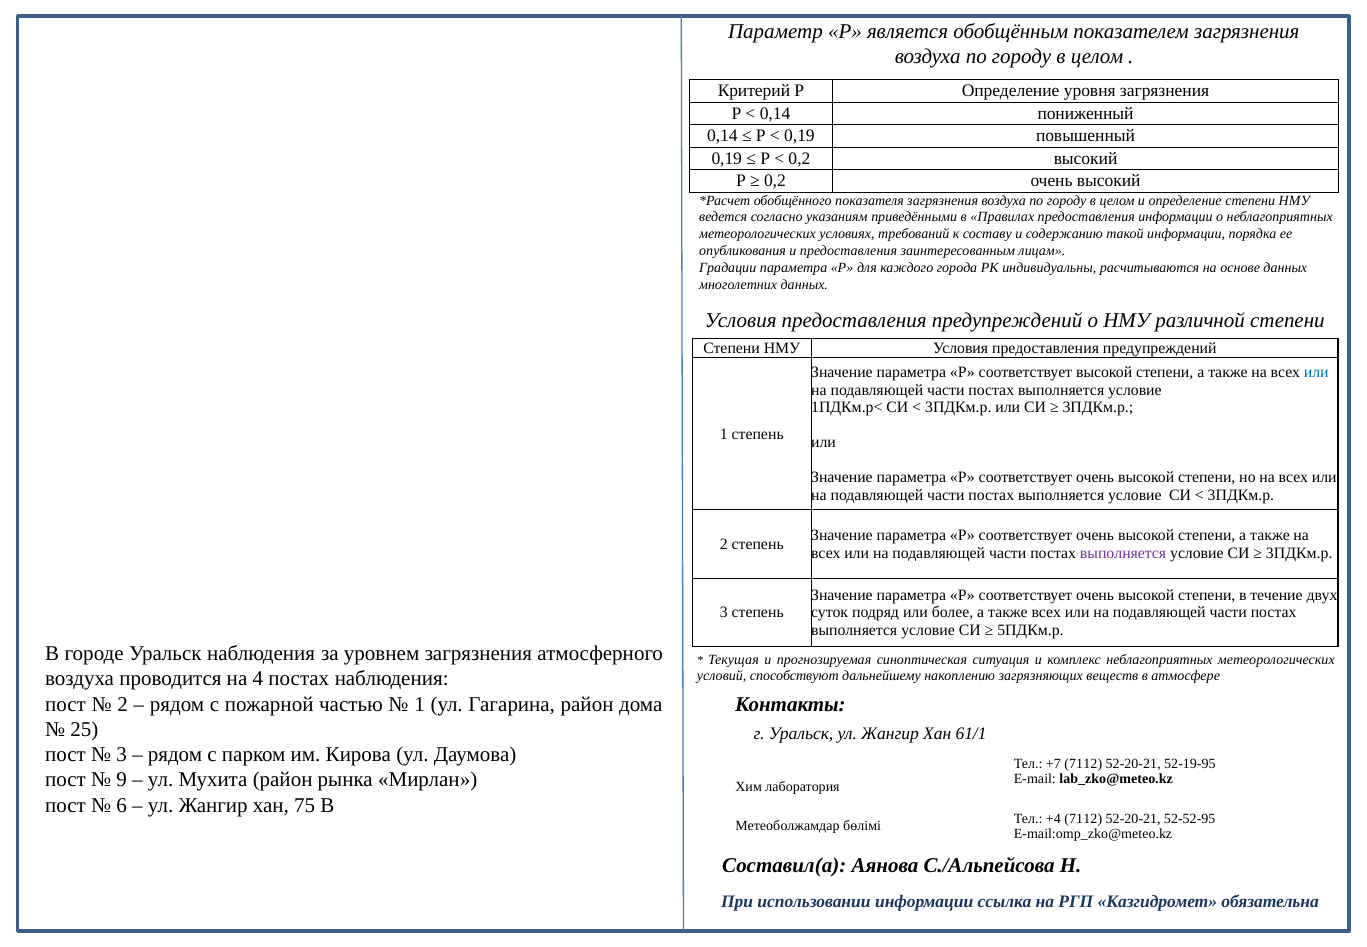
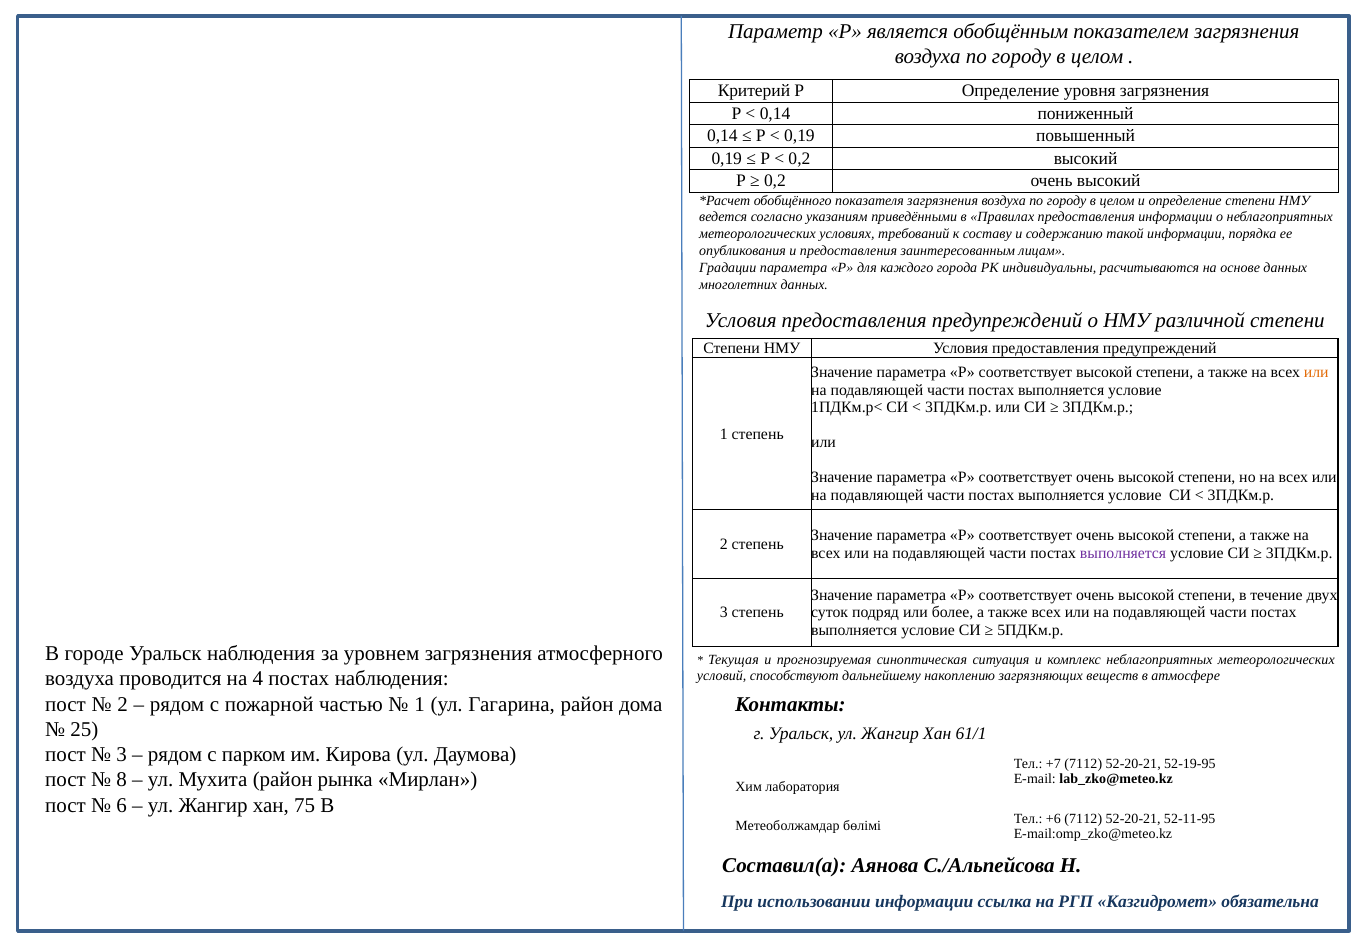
или at (1316, 372) colour: blue -> orange
9: 9 -> 8
+4: +4 -> +6
52-52-95: 52-52-95 -> 52-11-95
